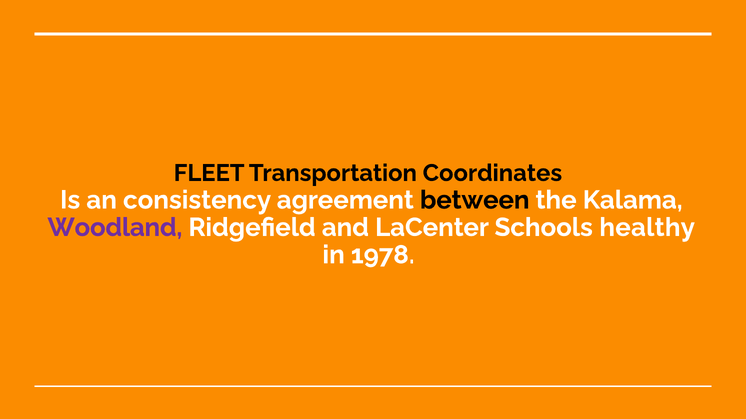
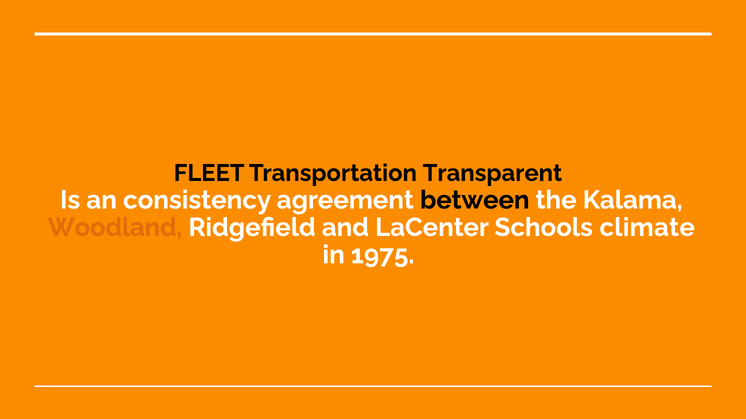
Coordinates: Coordinates -> Transparent
Woodland colour: purple -> orange
healthy: healthy -> climate
1978: 1978 -> 1975
